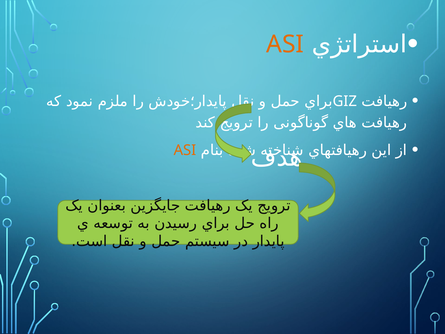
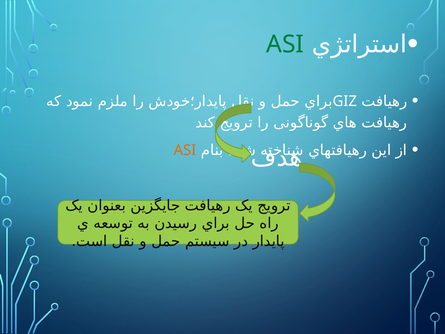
ASI at (285, 44) colour: orange -> green
